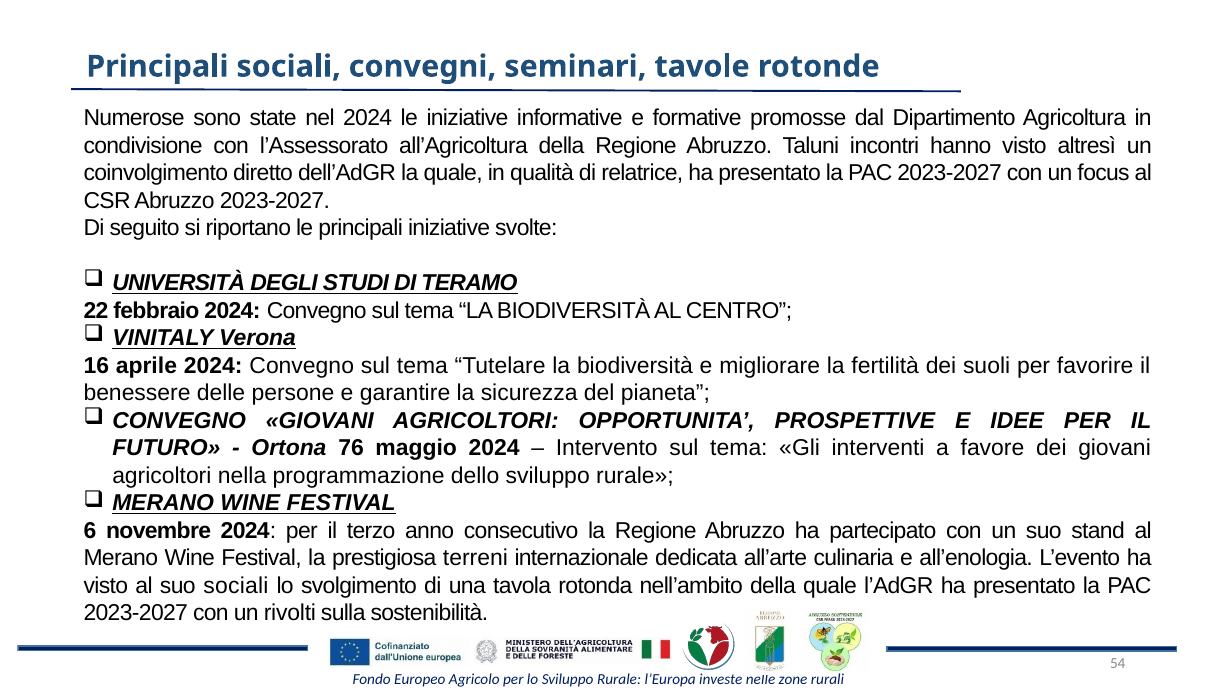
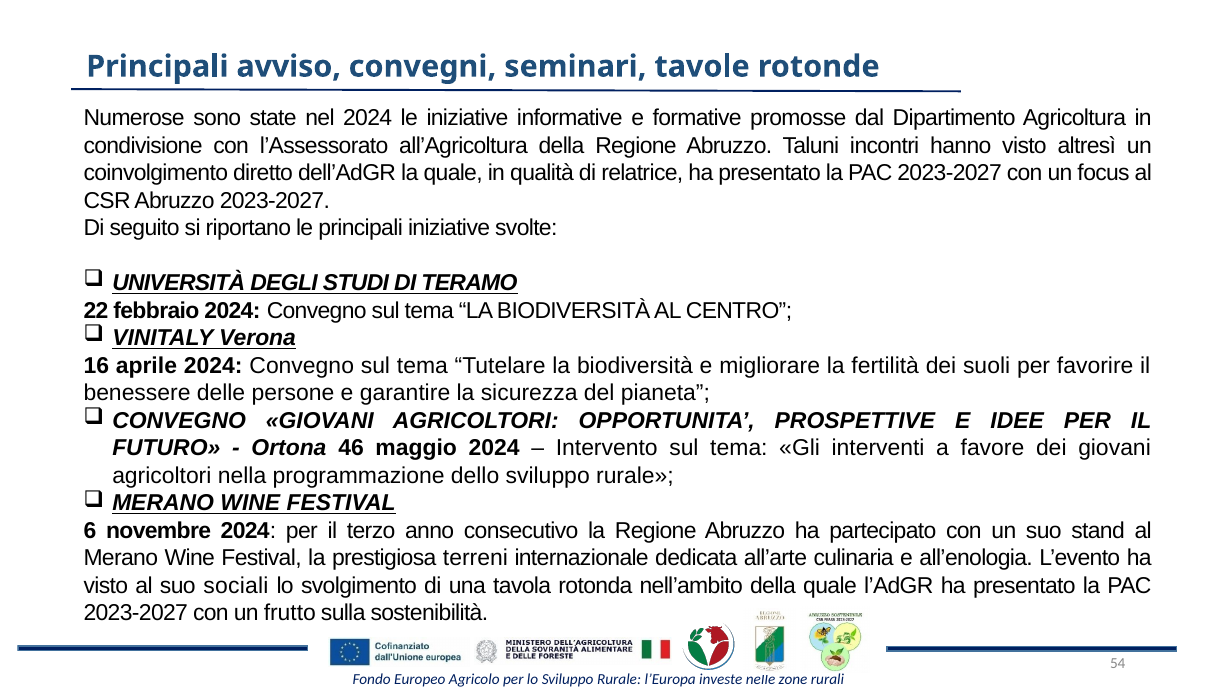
Principali sociali: sociali -> avviso
76: 76 -> 46
rivolti: rivolti -> frutto
